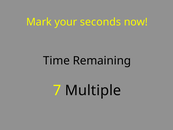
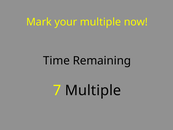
your seconds: seconds -> multiple
